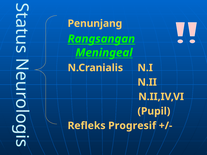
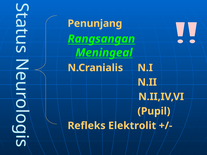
Progresif: Progresif -> Elektrolit
